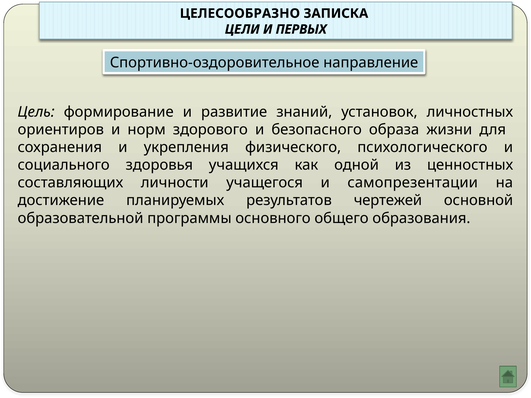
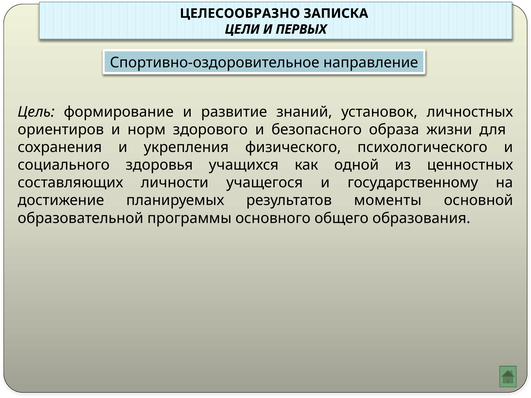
самопрезентации: самопрезентации -> государственному
чертежей: чертежей -> моменты
